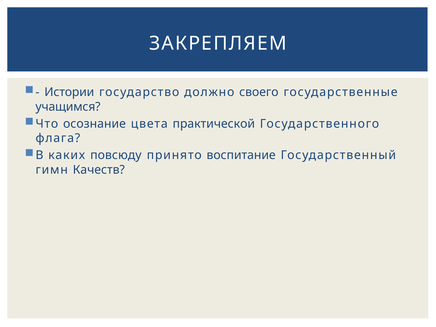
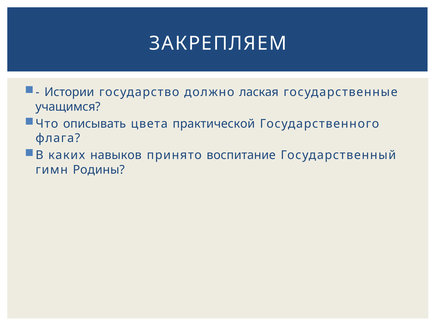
своего: своего -> лаская
осознание: осознание -> описывать
повсюду: повсюду -> навыков
Качеств: Качеств -> Родины
